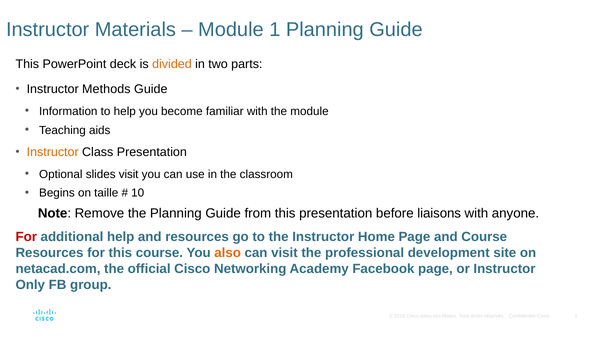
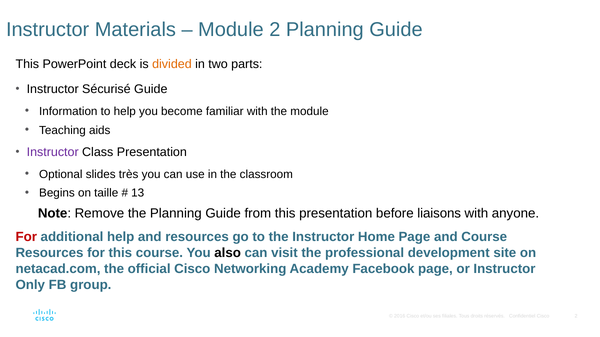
Module 1: 1 -> 2
Methods: Methods -> Sécurisé
Instructor at (53, 152) colour: orange -> purple
slides visit: visit -> très
10: 10 -> 13
also colour: orange -> black
